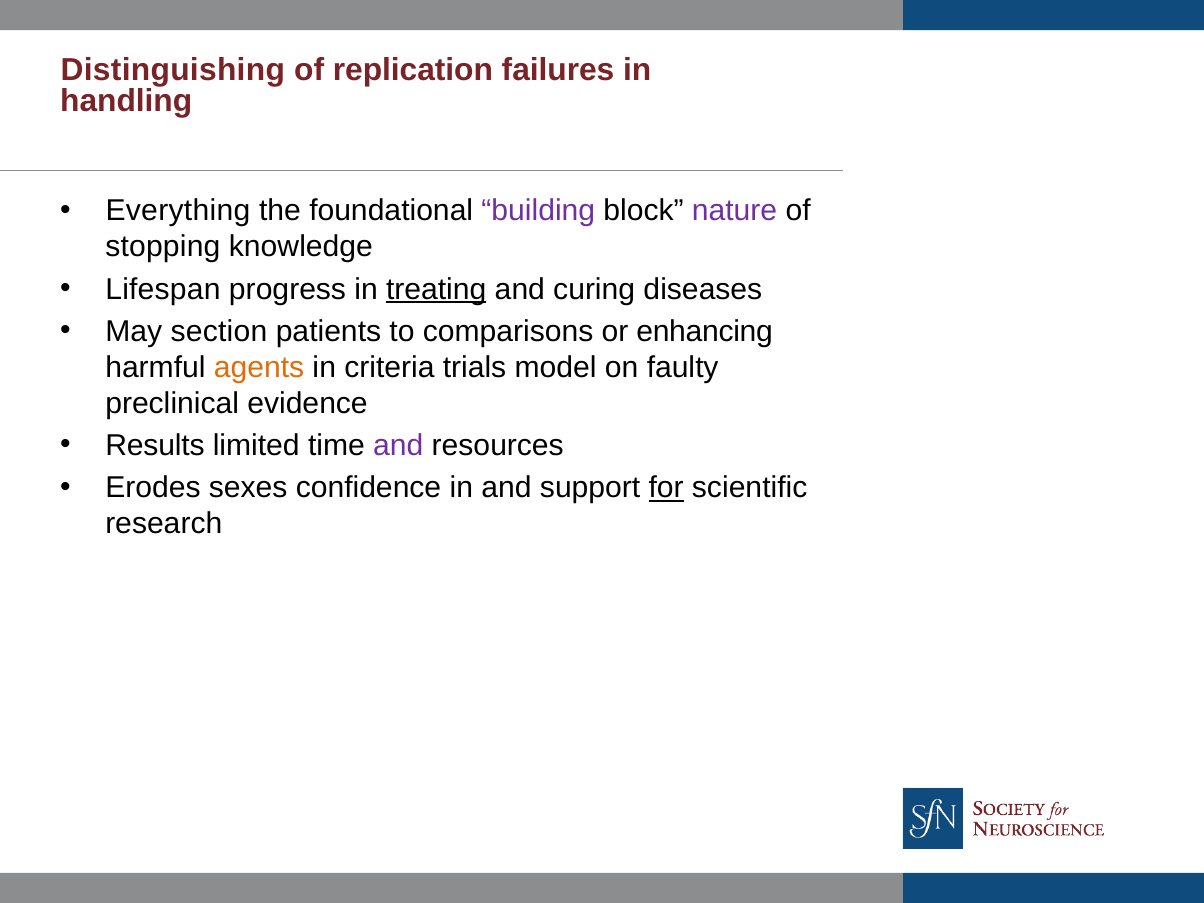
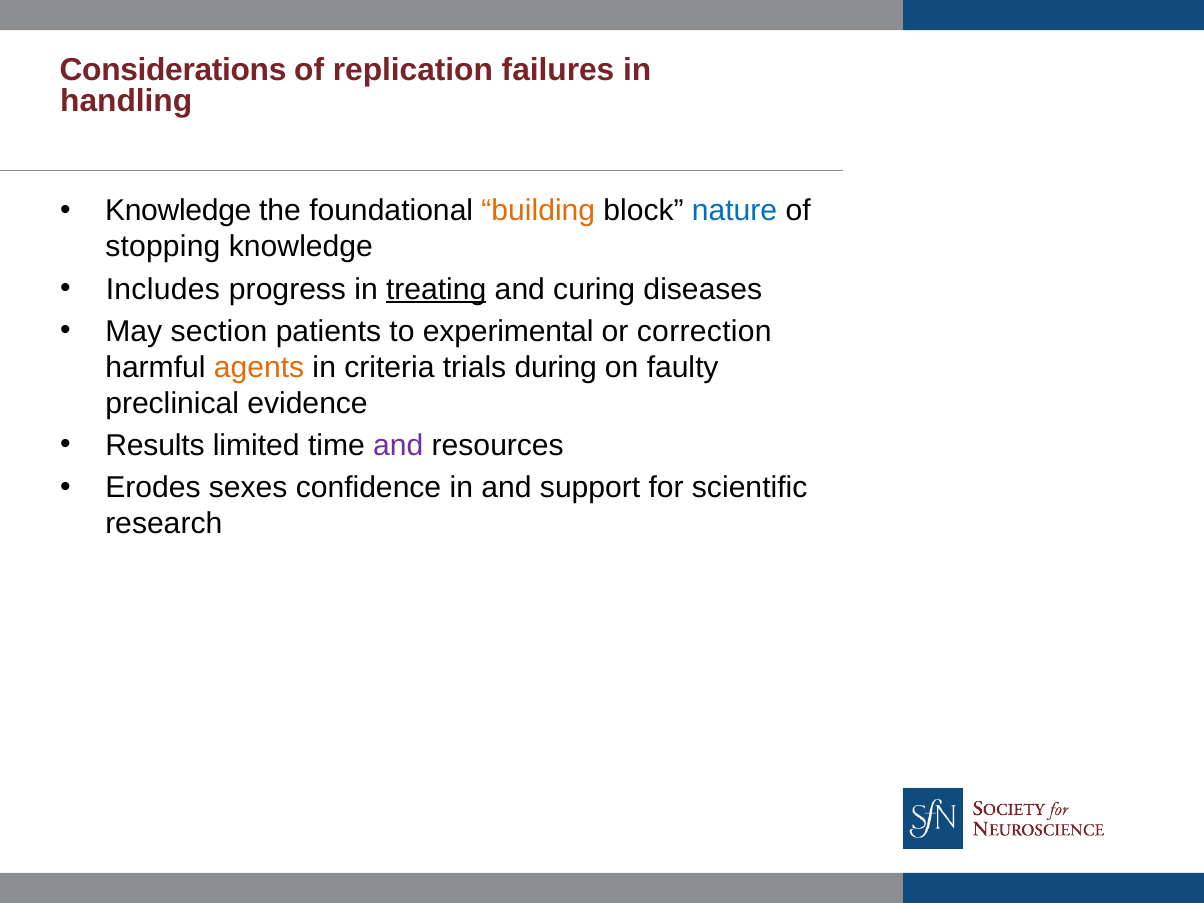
Distinguishing: Distinguishing -> Considerations
Everything at (178, 211): Everything -> Knowledge
building colour: purple -> orange
nature colour: purple -> blue
Lifespan: Lifespan -> Includes
comparisons: comparisons -> experimental
enhancing: enhancing -> correction
model: model -> during
for underline: present -> none
